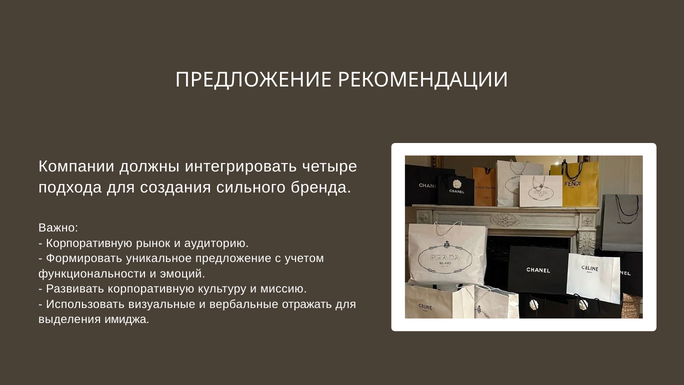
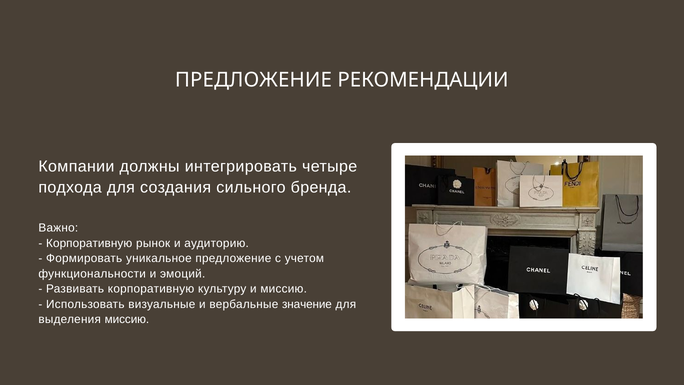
отражать: отражать -> значение
выделения имиджа: имиджа -> миссию
